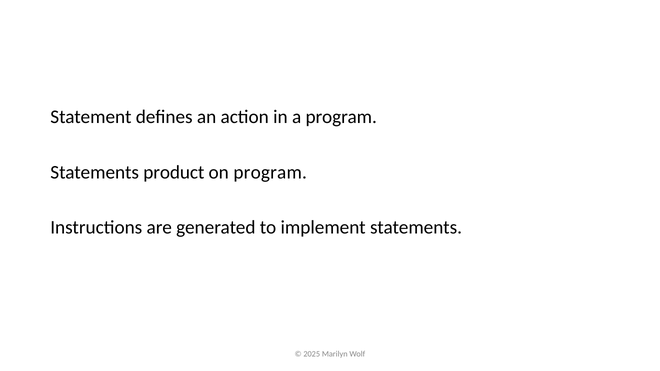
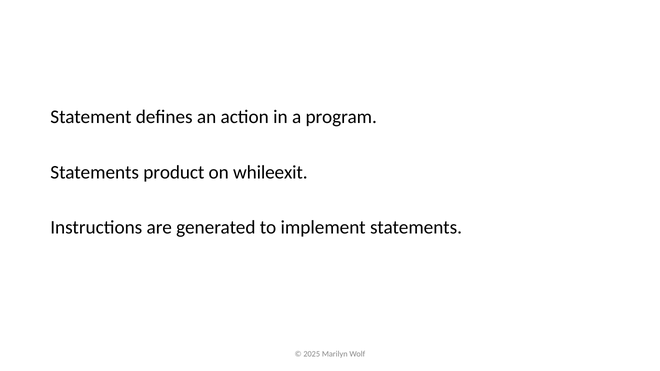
on program: program -> whileexit
